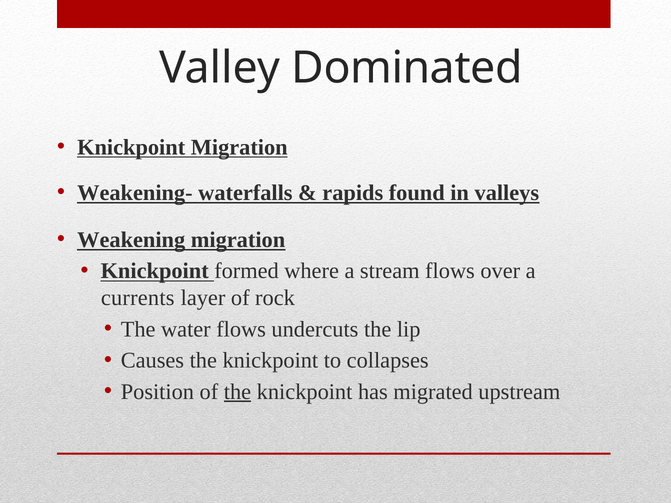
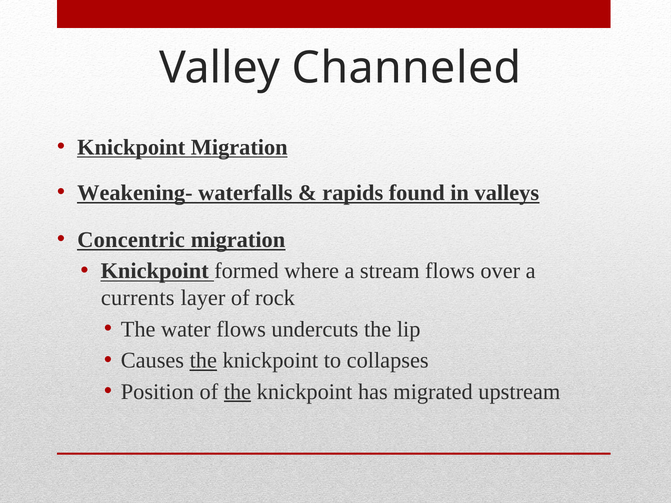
Dominated: Dominated -> Channeled
Weakening: Weakening -> Concentric
the at (203, 361) underline: none -> present
